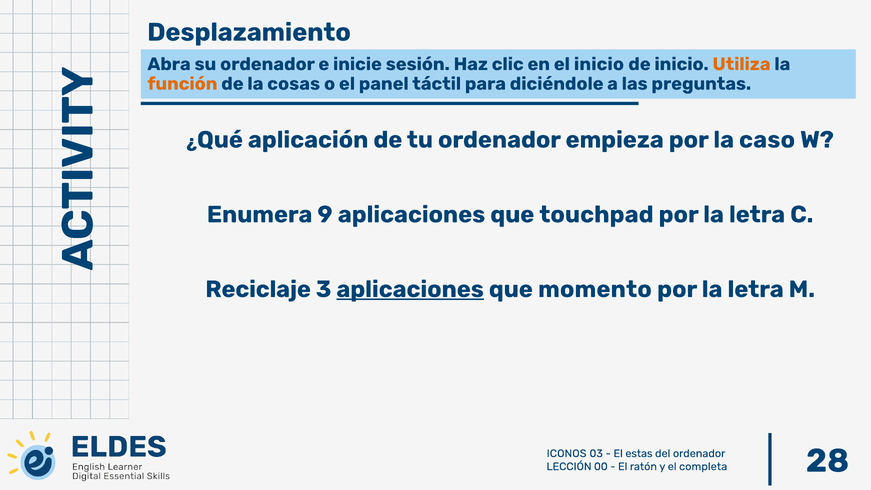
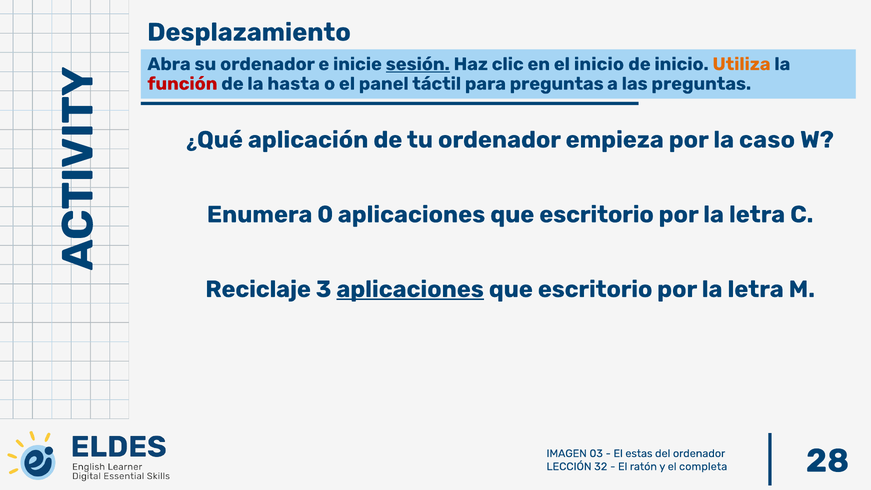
sesión underline: none -> present
función colour: orange -> red
cosas: cosas -> hasta
para diciéndole: diciéndole -> preguntas
9: 9 -> 0
touchpad at (596, 214): touchpad -> escritorio
momento at (595, 289): momento -> escritorio
ICONOS: ICONOS -> IMAGEN
00: 00 -> 32
